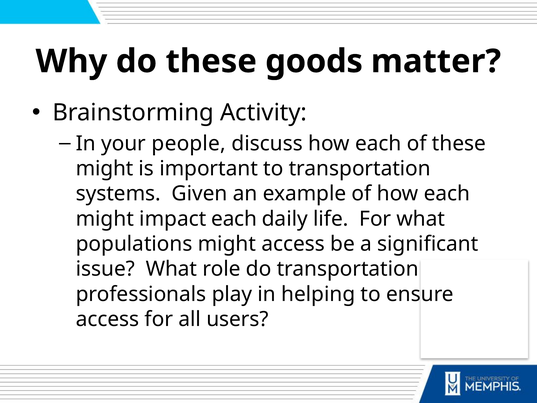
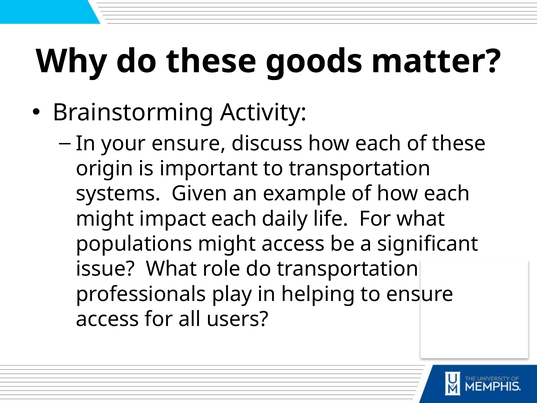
your people: people -> ensure
might at (105, 169): might -> origin
